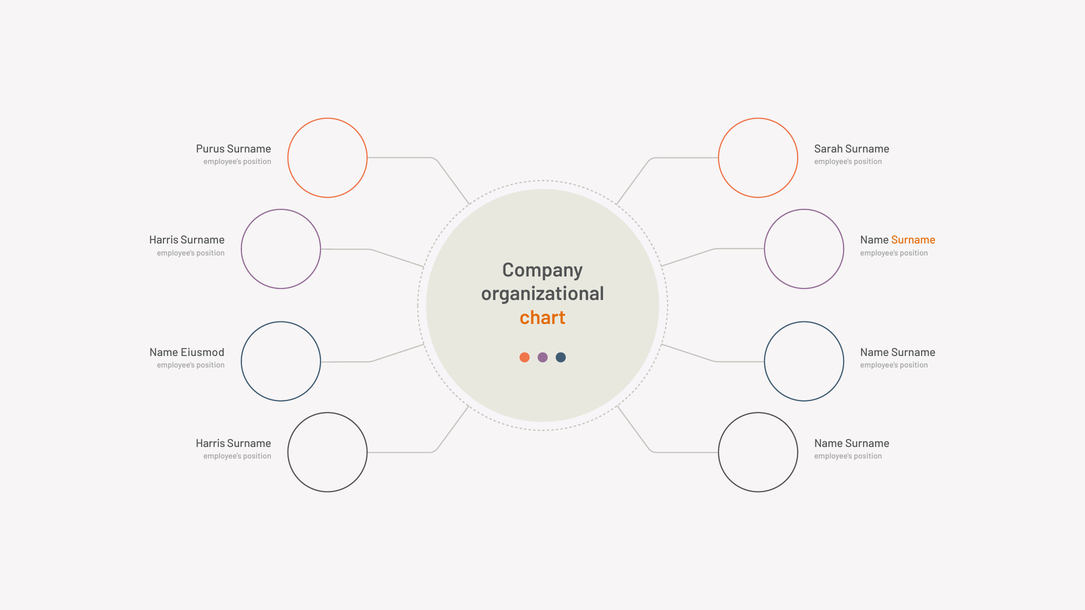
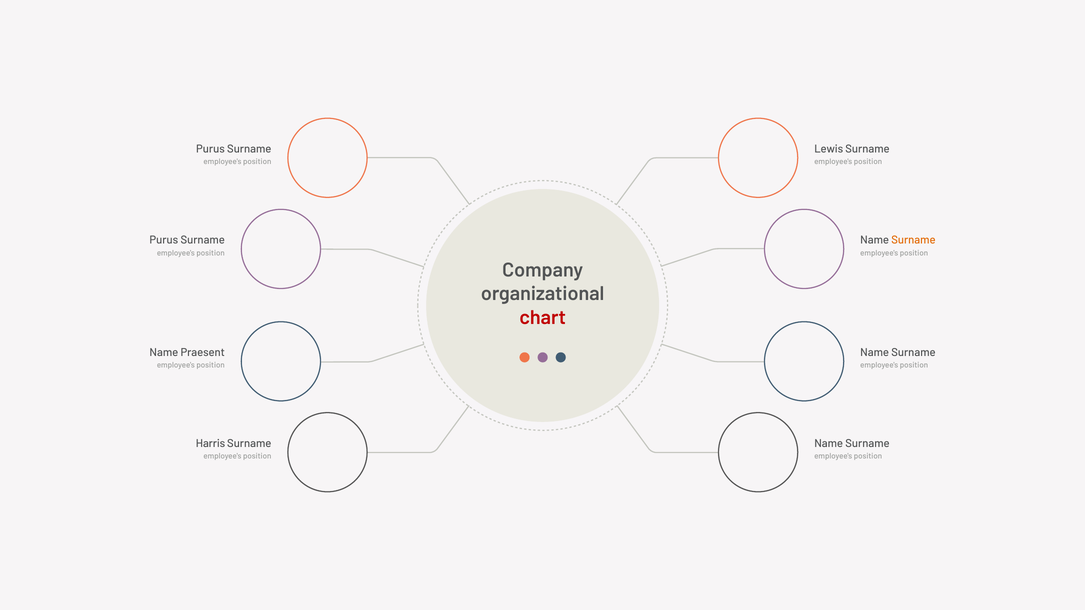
Sarah: Sarah -> Lewis
Harris at (164, 240): Harris -> Purus
chart colour: orange -> red
Eiusmod: Eiusmod -> Praesent
